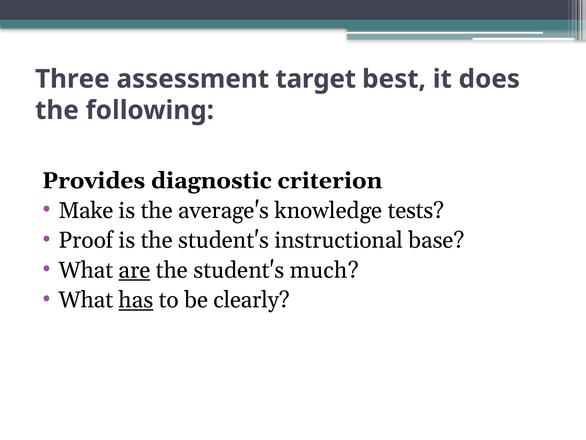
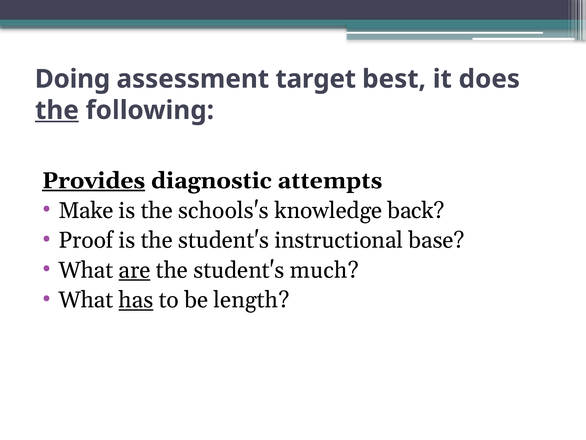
Three: Three -> Doing
the at (57, 110) underline: none -> present
Provides underline: none -> present
criterion: criterion -> attempts
average's: average's -> schools's
tests: tests -> back
clearly: clearly -> length
